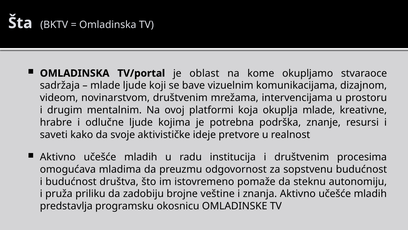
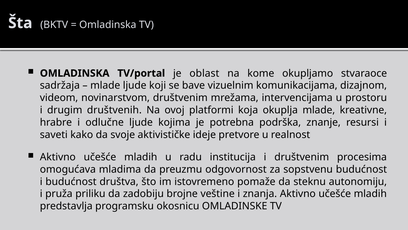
mentalnim: mentalnim -> društvenih
